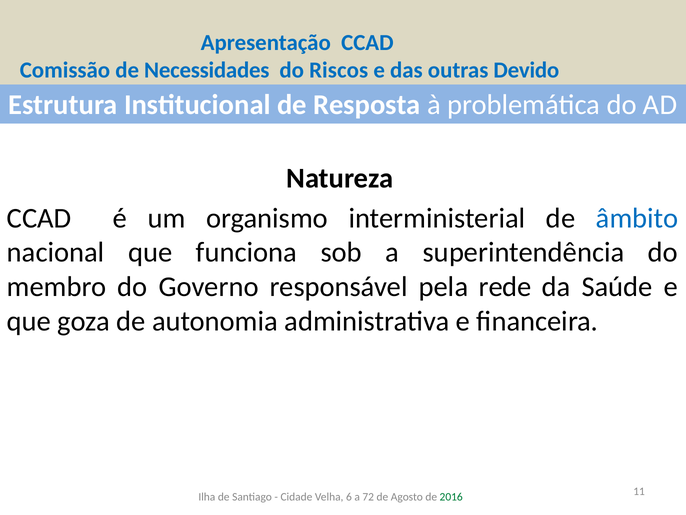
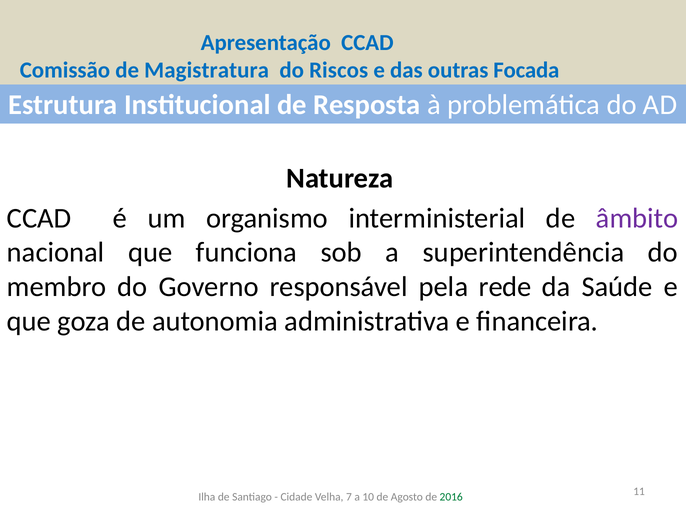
Necessidades: Necessidades -> Magistratura
Devido: Devido -> Focada
âmbito colour: blue -> purple
6: 6 -> 7
72: 72 -> 10
